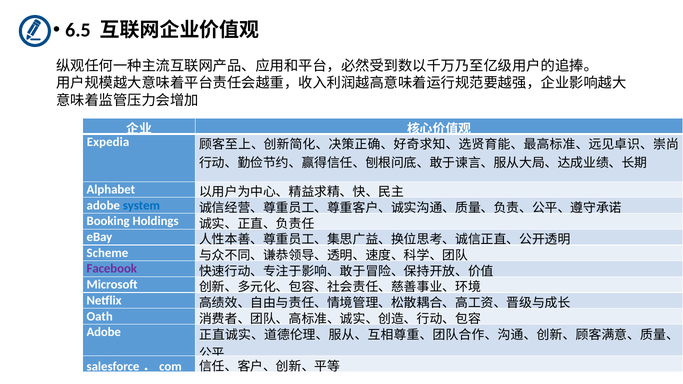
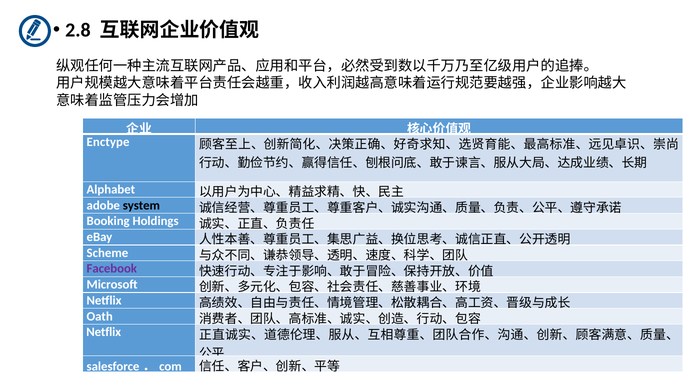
6.5: 6.5 -> 2.8
Expedia: Expedia -> Enctype
system colour: blue -> black
Adobe at (104, 332): Adobe -> Netflix
